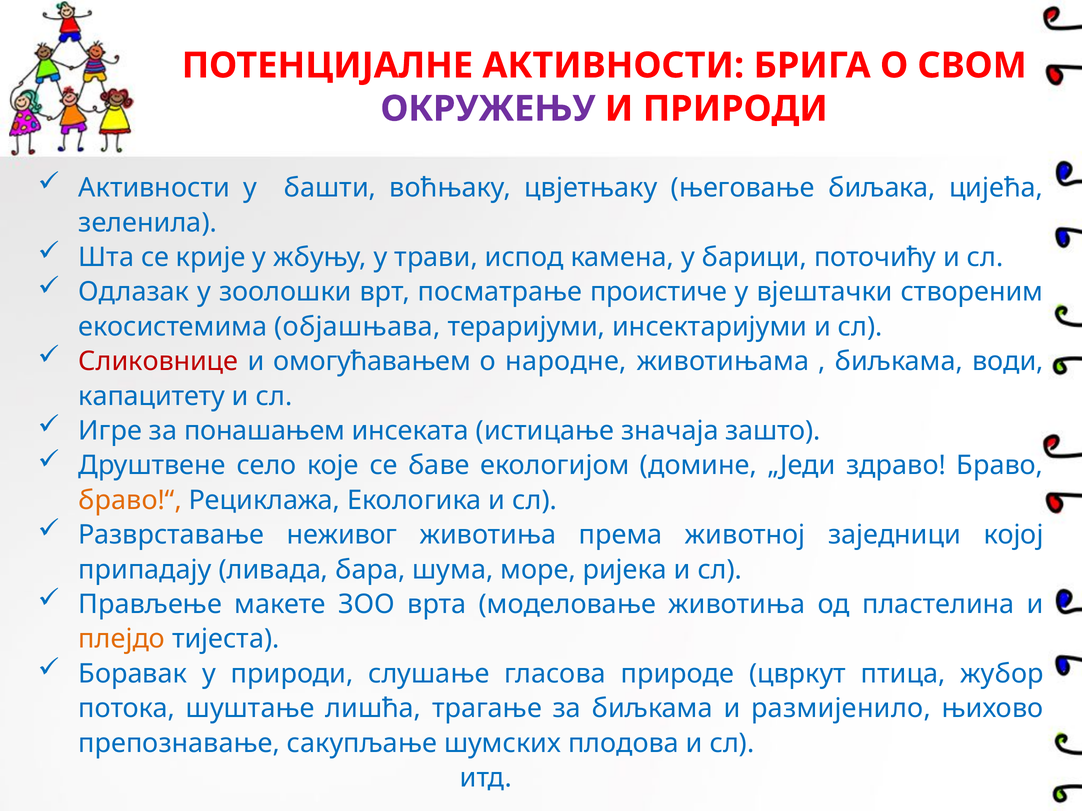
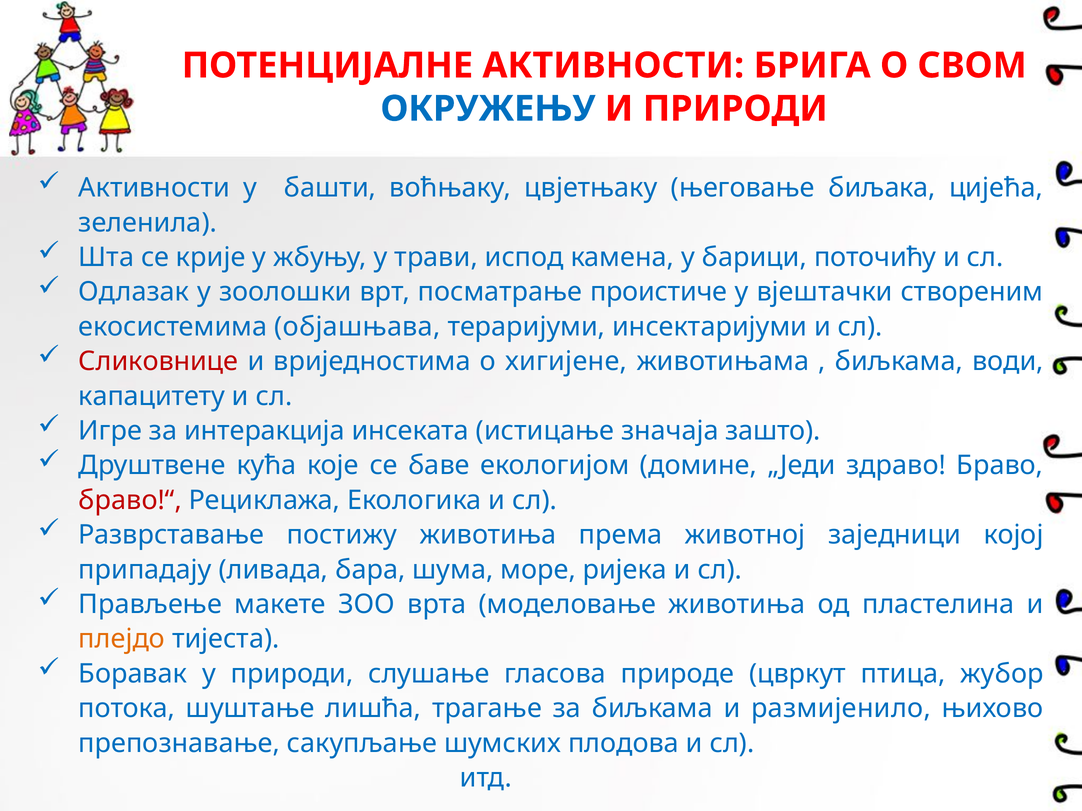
ОКРУЖЕЊУ colour: purple -> blue
омогућавањем: омогућавањем -> вриједностима
народне: народне -> хигијене
понашањем: понашањем -> интеракција
село: село -> кућа
браво!“ colour: orange -> red
неживог: неживог -> постижу
